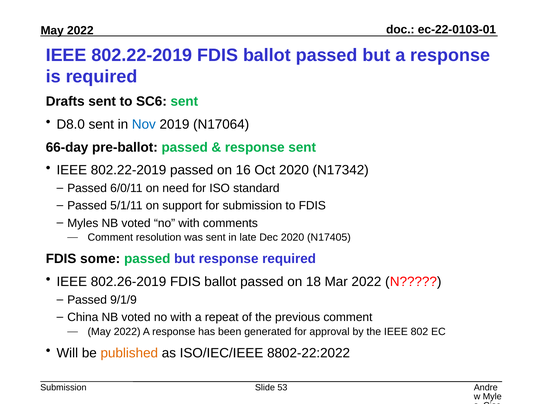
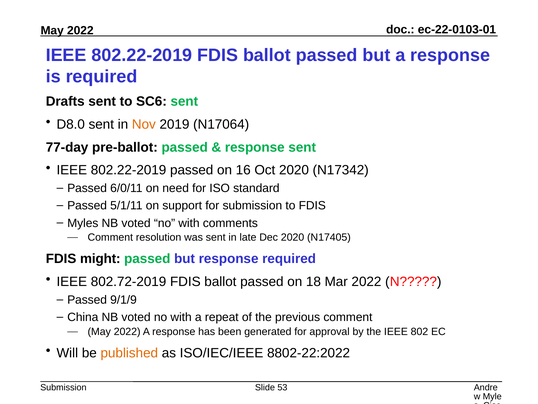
Nov colour: blue -> orange
66-day: 66-day -> 77-day
some: some -> might
802.26-2019: 802.26-2019 -> 802.72-2019
